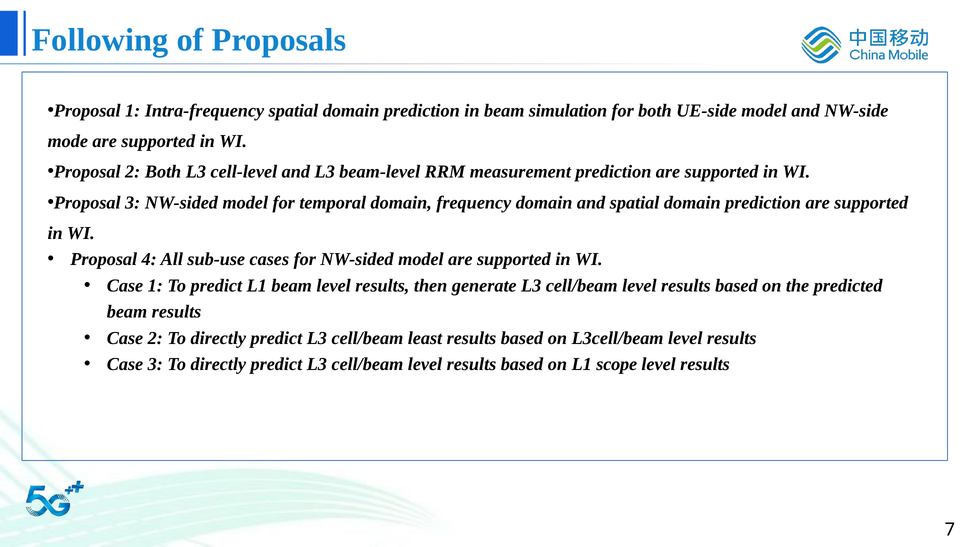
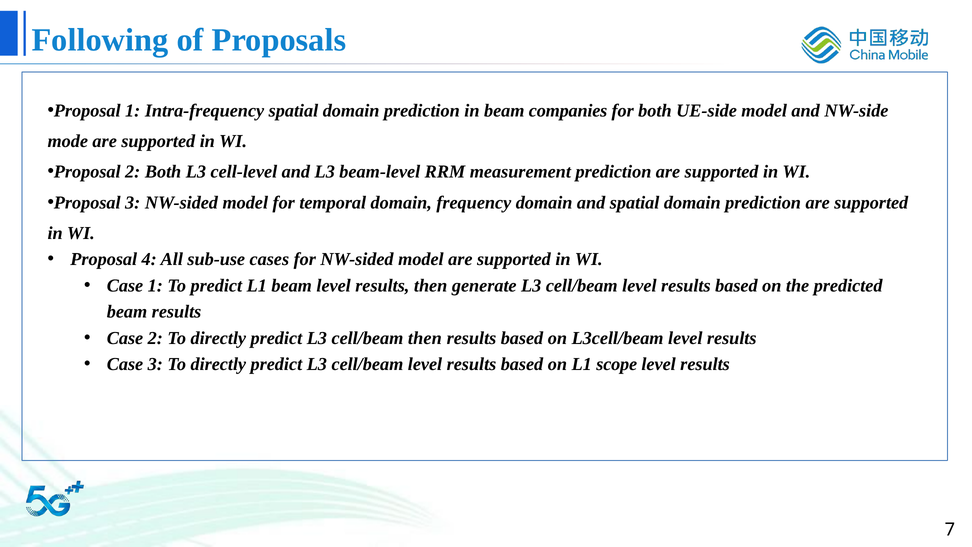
simulation: simulation -> companies
cell/beam least: least -> then
